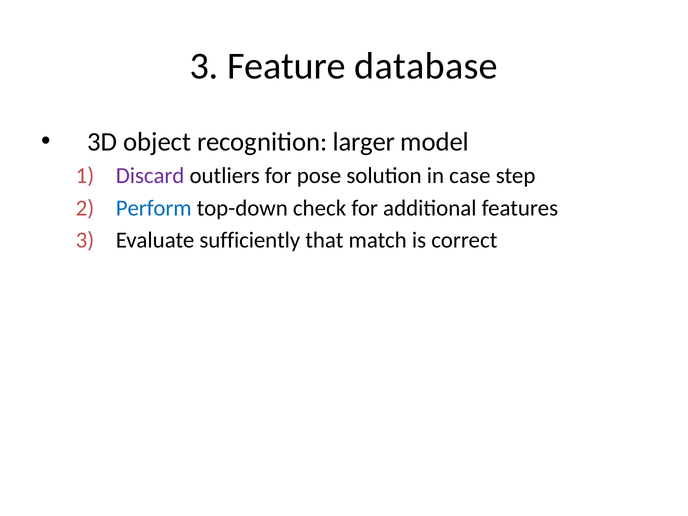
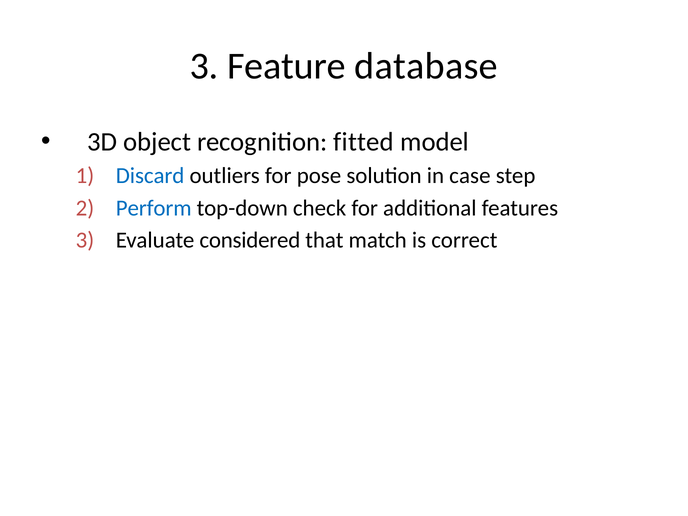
larger: larger -> fitted
Discard colour: purple -> blue
sufficiently: sufficiently -> considered
